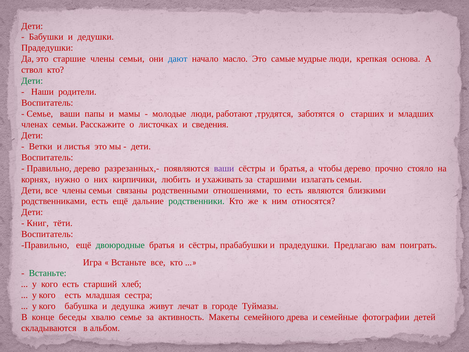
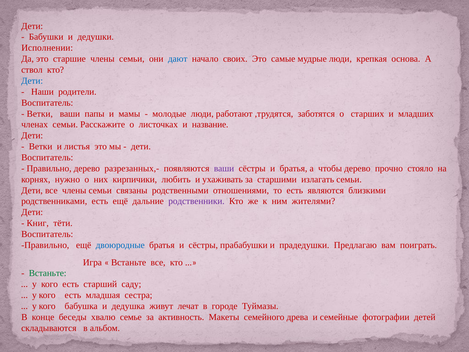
Прадедушки at (47, 48): Прадедушки -> Исполнении
масло: масло -> своих
Дети at (32, 81) colour: green -> blue
Семье at (40, 114): Семье -> Ветки
сведения: сведения -> название
родственники colour: green -> purple
относятся: относятся -> жителями
двоюродные colour: green -> blue
хлеб: хлеб -> саду
